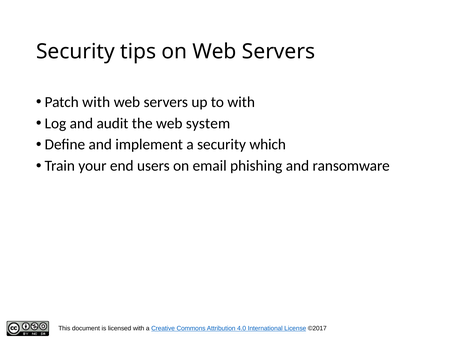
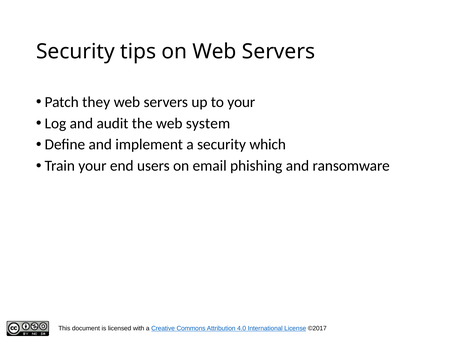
Patch with: with -> they
to with: with -> your
